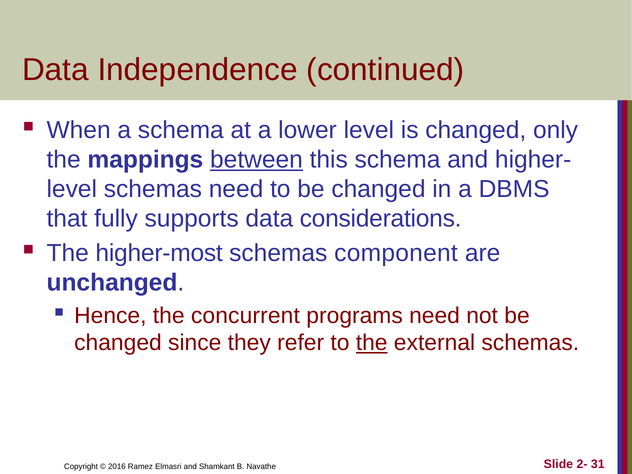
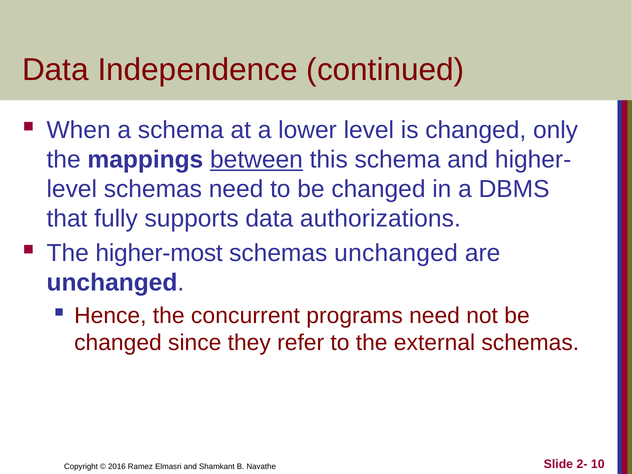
considerations: considerations -> authorizations
schemas component: component -> unchanged
the at (372, 343) underline: present -> none
31: 31 -> 10
